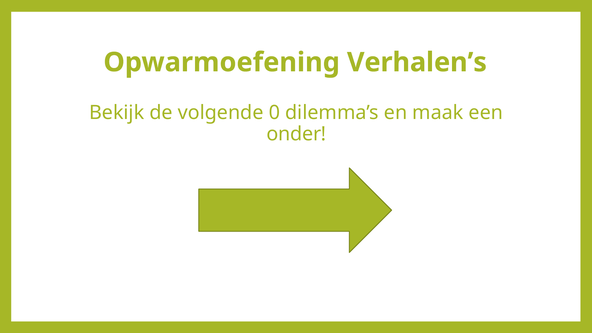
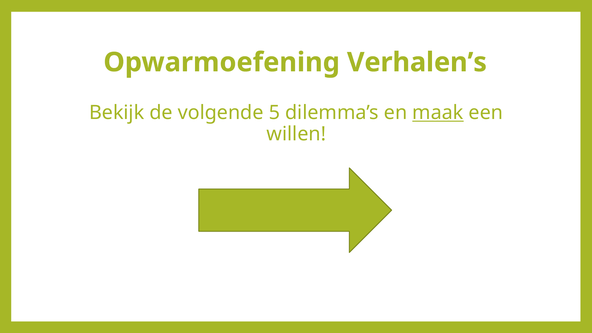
0: 0 -> 5
maak underline: none -> present
onder: onder -> willen
